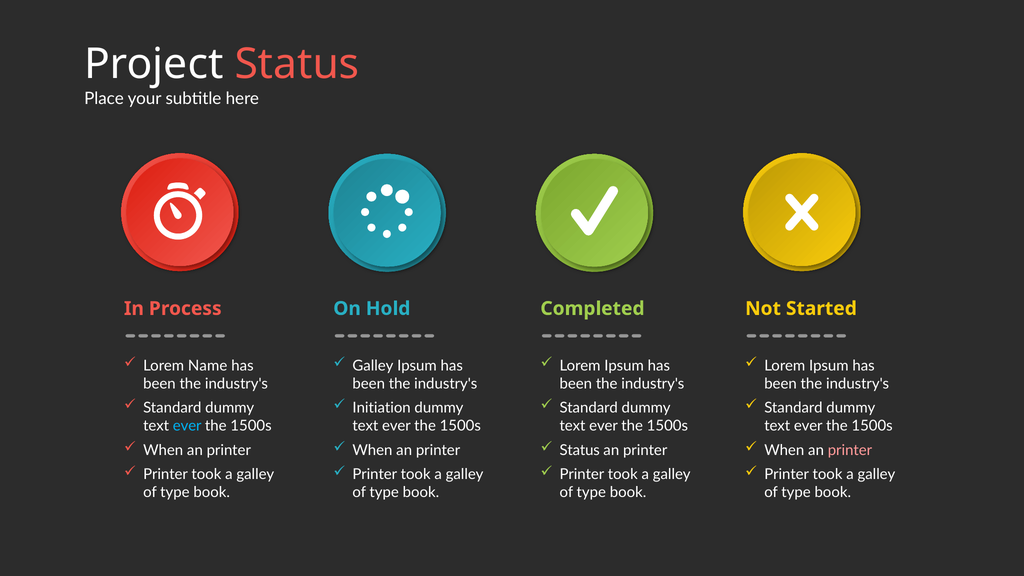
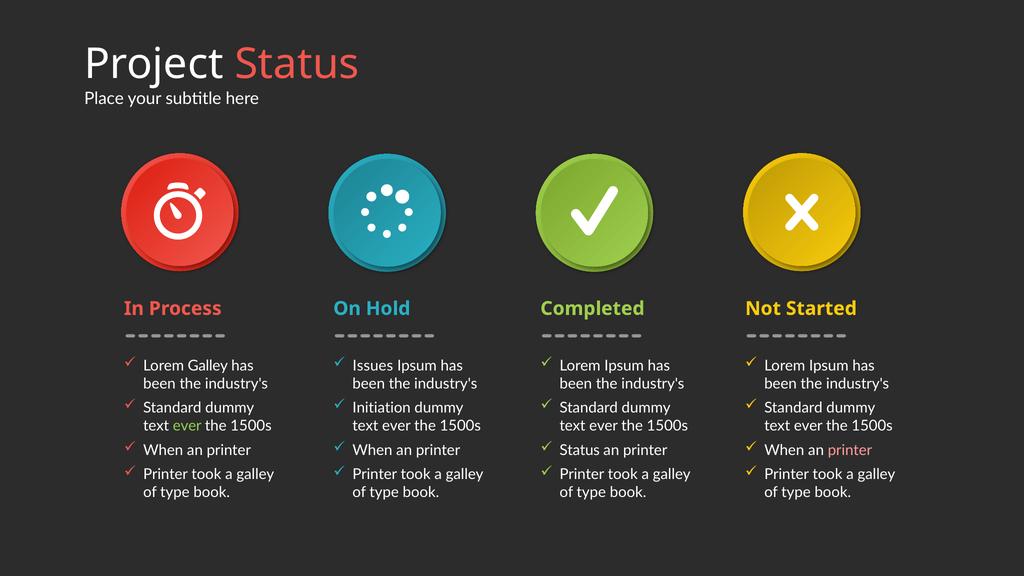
Lorem Name: Name -> Galley
Galley at (373, 366): Galley -> Issues
ever at (187, 426) colour: light blue -> light green
